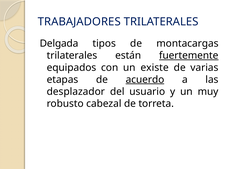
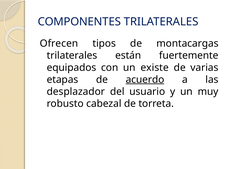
TRABAJADORES: TRABAJADORES -> COMPONENTES
Delgada: Delgada -> Ofrecen
fuertemente underline: present -> none
